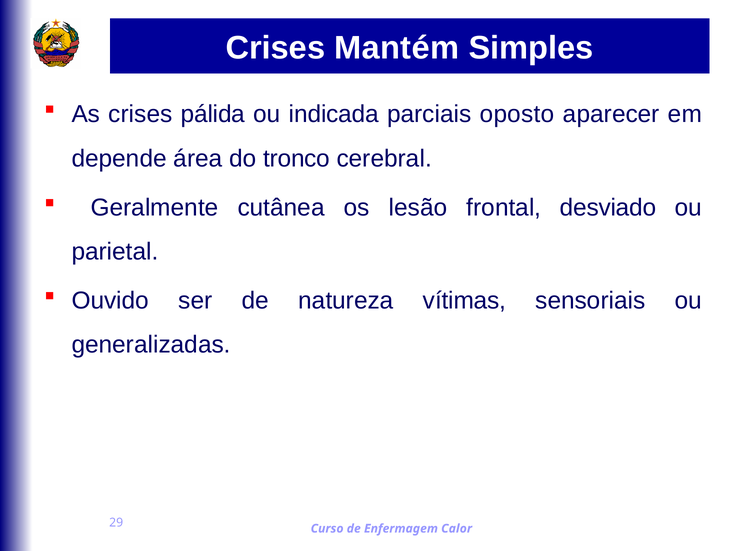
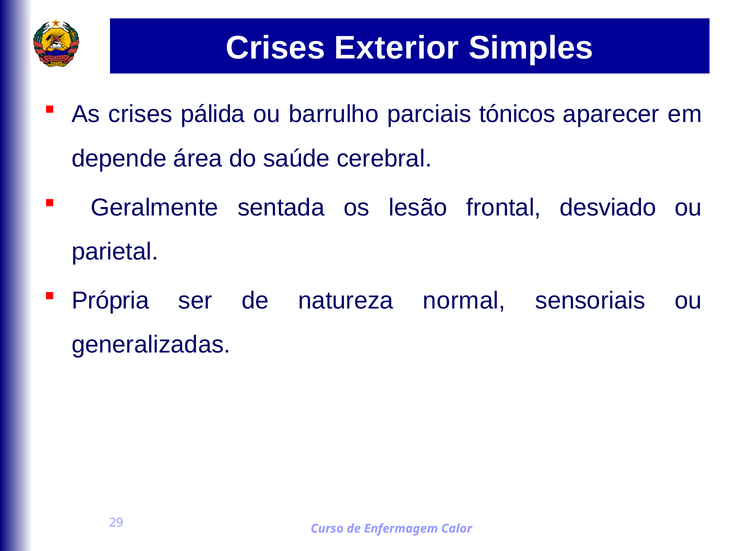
Mantém: Mantém -> Exterior
indicada: indicada -> barrulho
oposto: oposto -> tónicos
tronco: tronco -> saúde
cutânea: cutânea -> sentada
Ouvido: Ouvido -> Própria
vítimas: vítimas -> normal
